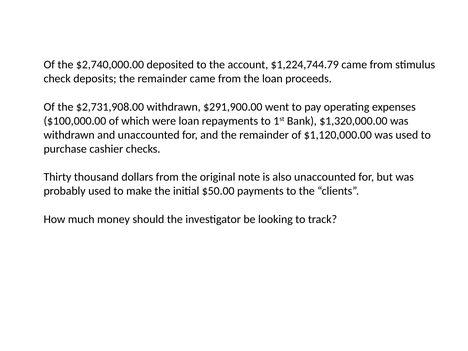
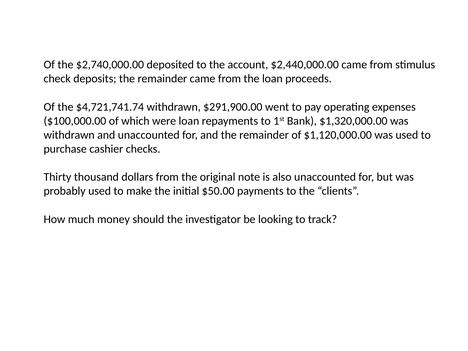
$1,224,744.79: $1,224,744.79 -> $2,440,000.00
$2,731,908.00: $2,731,908.00 -> $4,721,741.74
